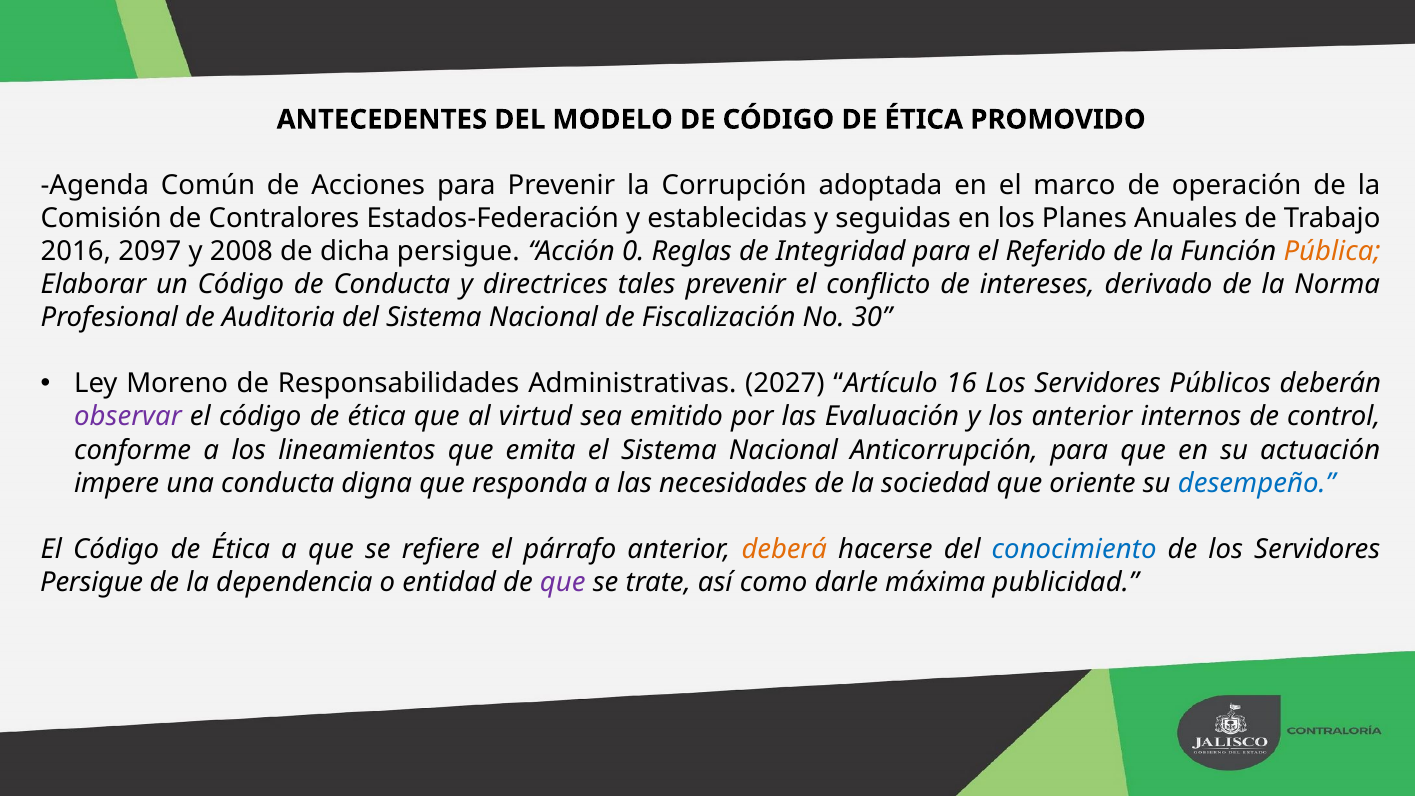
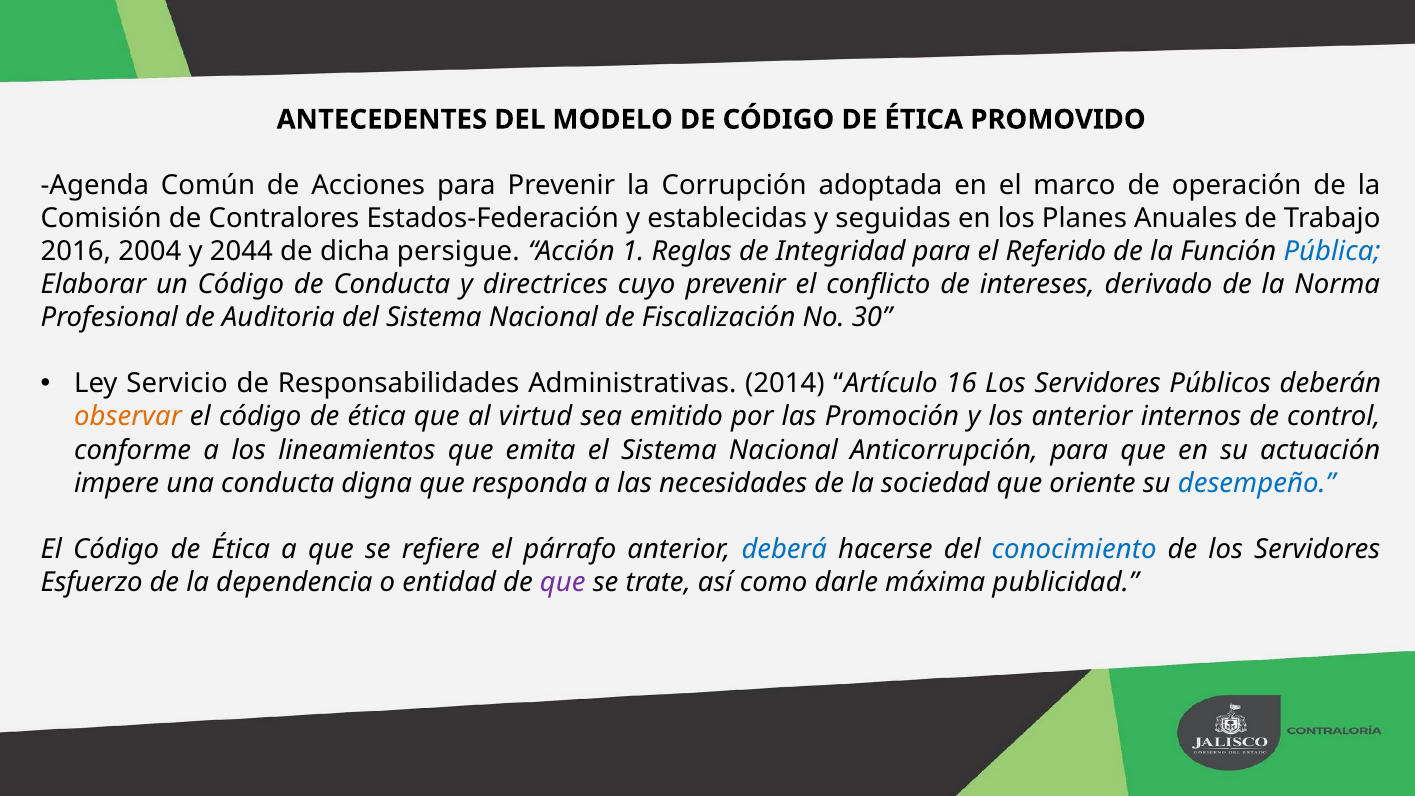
2097: 2097 -> 2004
2008: 2008 -> 2044
0: 0 -> 1
Pública colour: orange -> blue
tales: tales -> cuyo
Moreno: Moreno -> Servicio
2027: 2027 -> 2014
observar colour: purple -> orange
Evaluación: Evaluación -> Promoción
deberá colour: orange -> blue
Persigue at (92, 582): Persigue -> Esfuerzo
